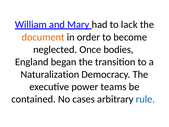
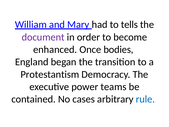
lack: lack -> tells
document colour: orange -> purple
neglected: neglected -> enhanced
Naturalization: Naturalization -> Protestantism
